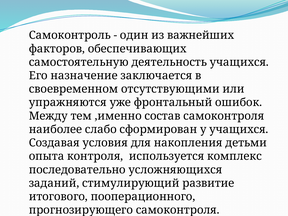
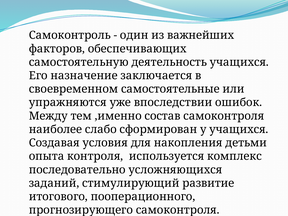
отсутствующими: отсутствующими -> самостоятельные
фронтальный: фронтальный -> впоследствии
